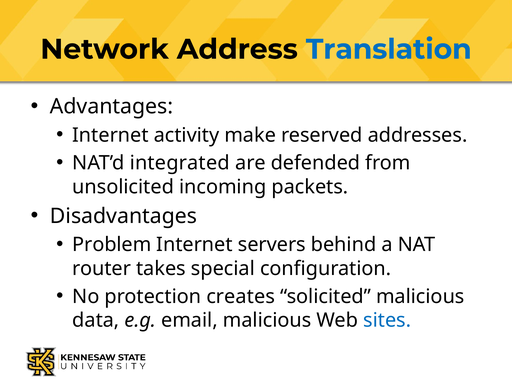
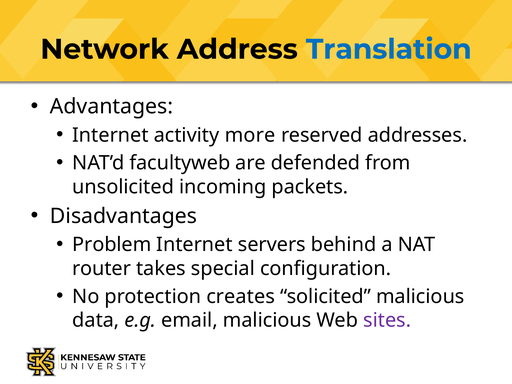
make: make -> more
integrated: integrated -> facultyweb
sites colour: blue -> purple
